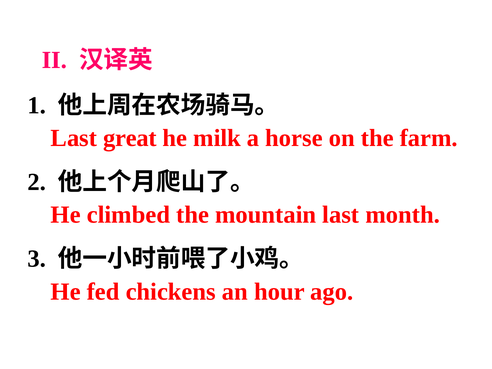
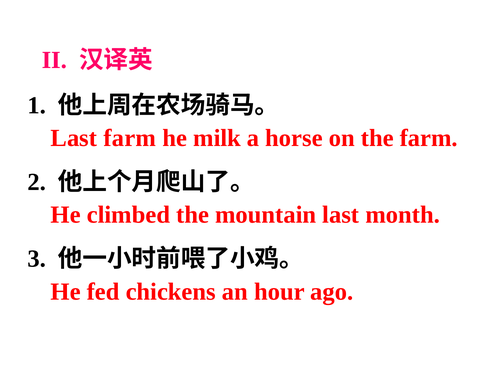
Last great: great -> farm
